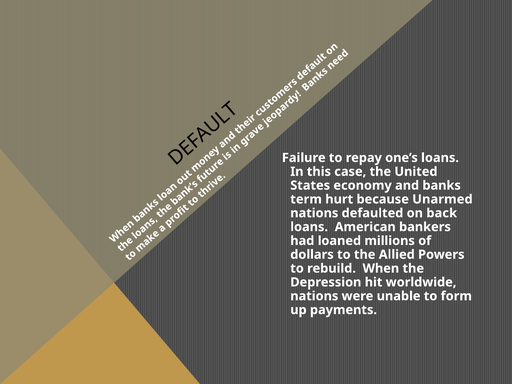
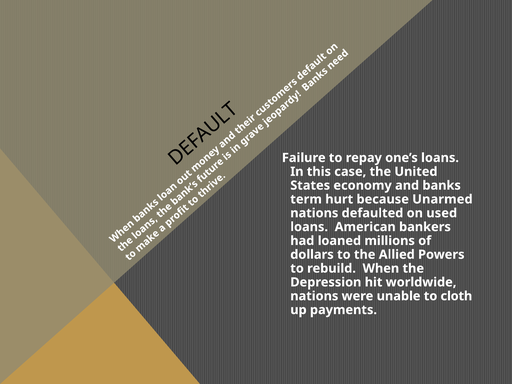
back: back -> used
form: form -> cloth
